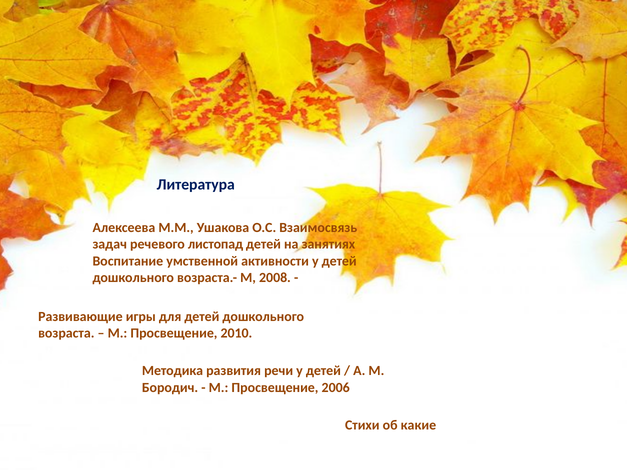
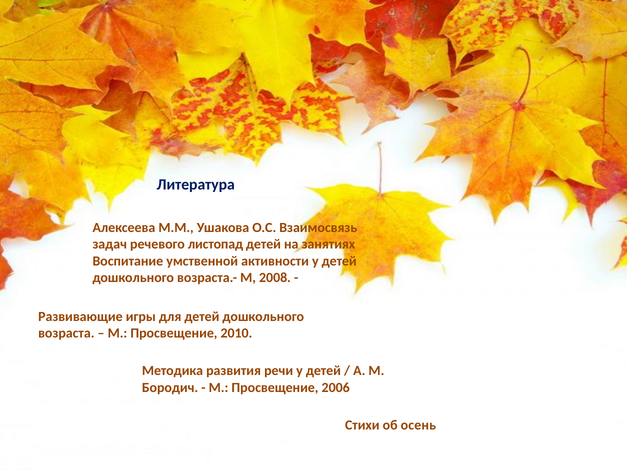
какие: какие -> осень
